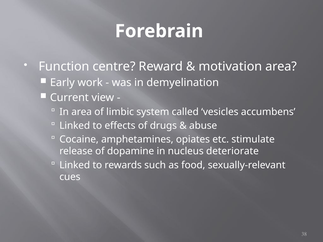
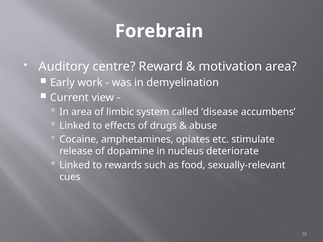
Function: Function -> Auditory
vesicles: vesicles -> disease
